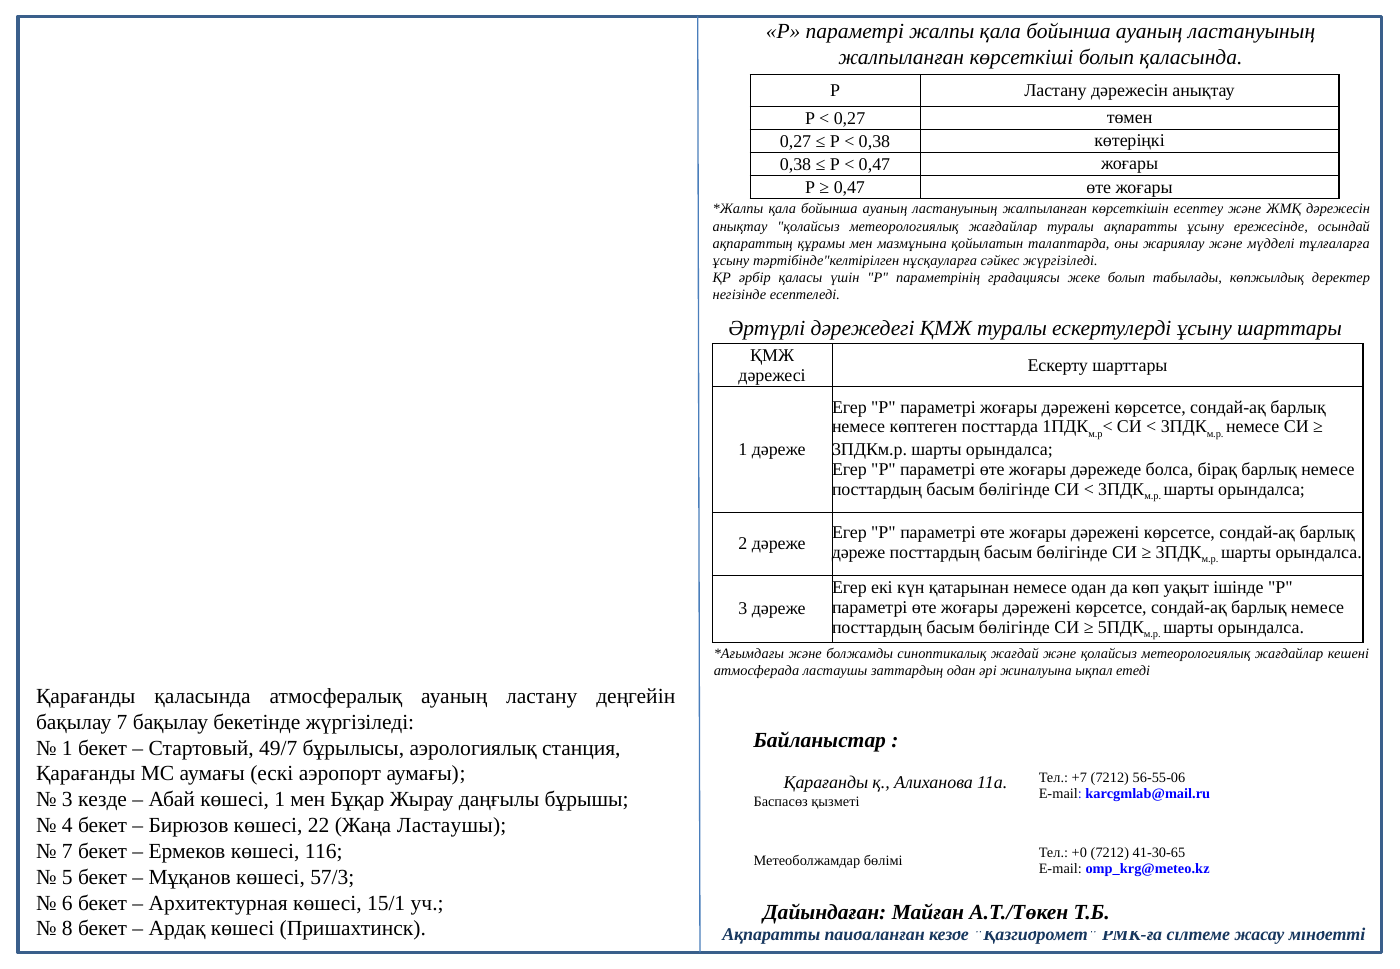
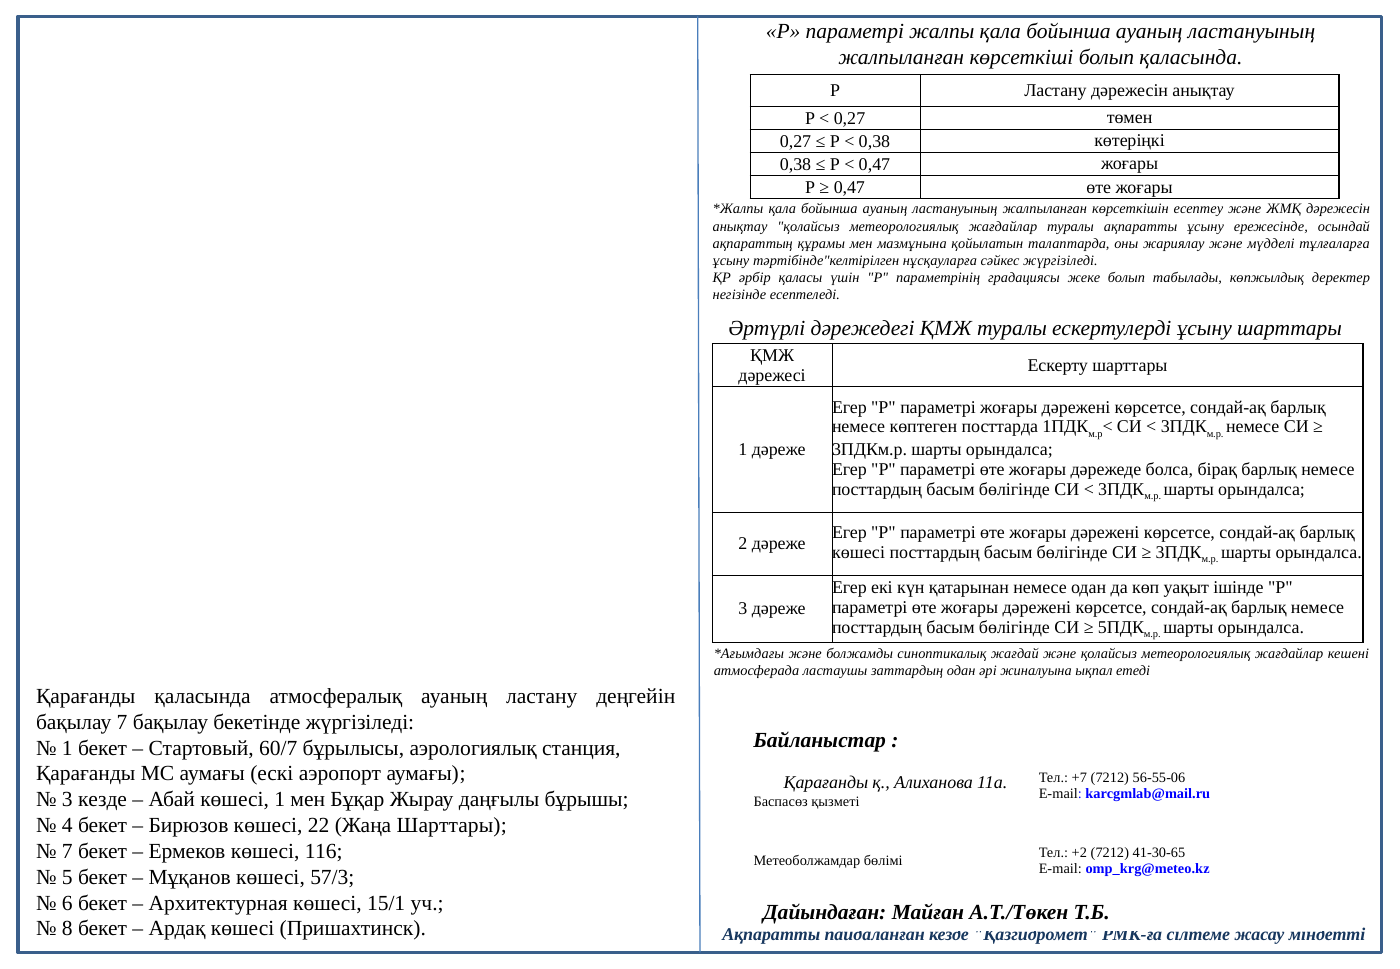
дәреже at (859, 552): дәреже -> көшесі
49/7: 49/7 -> 60/7
Жаңа Ластаушы: Ластаушы -> Шарттары
+0: +0 -> +2
